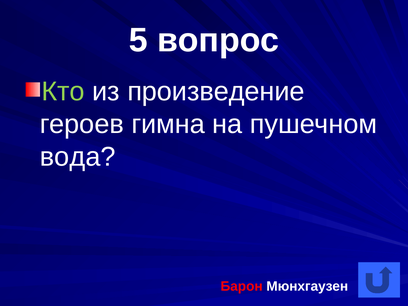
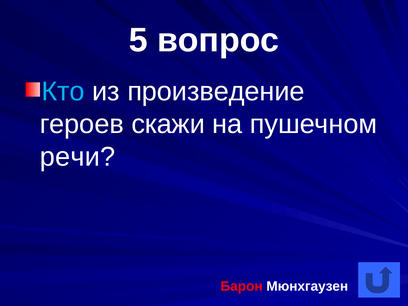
Кто colour: light green -> light blue
гимна: гимна -> скажи
вода: вода -> речи
